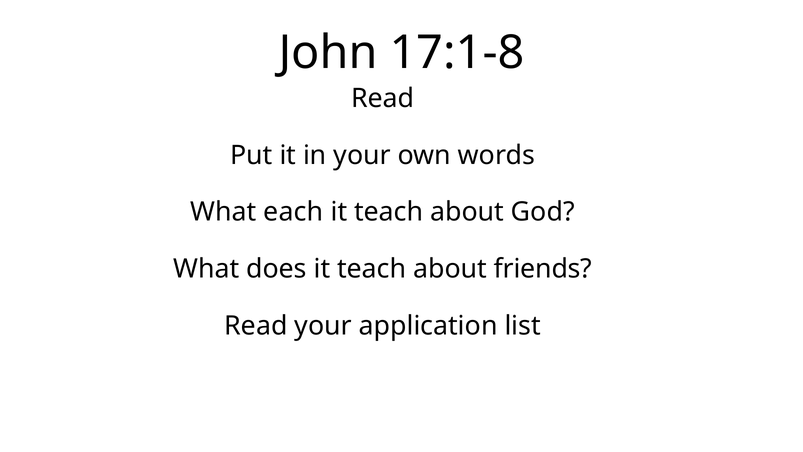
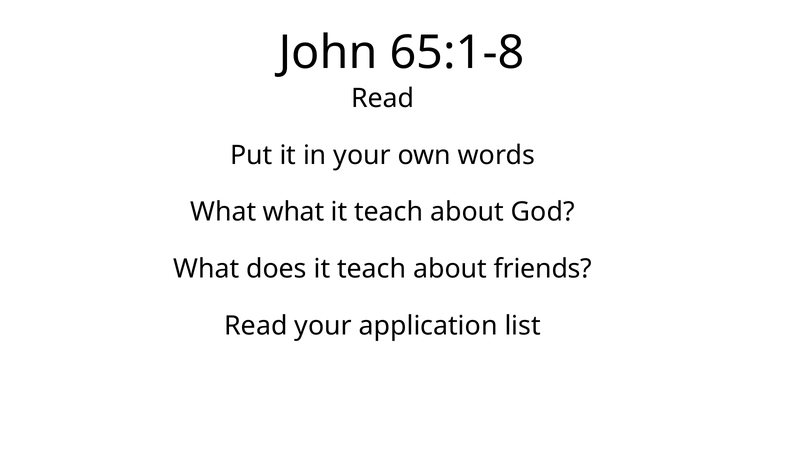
17:1-8: 17:1-8 -> 65:1-8
What each: each -> what
